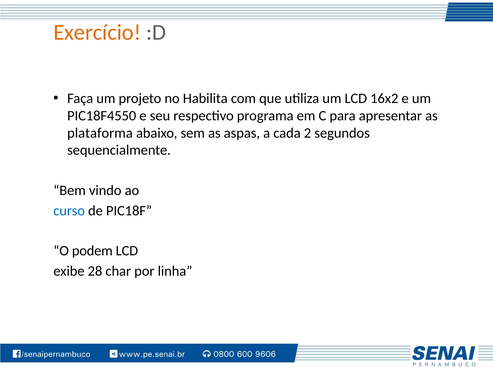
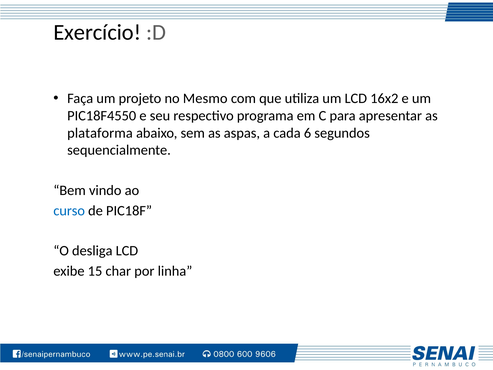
Exercício colour: orange -> black
Habilita: Habilita -> Mesmo
2: 2 -> 6
podem: podem -> desliga
28: 28 -> 15
